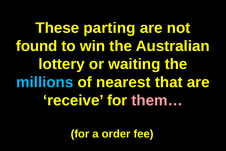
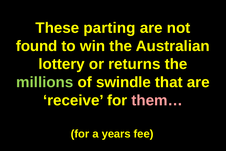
waiting: waiting -> returns
millions colour: light blue -> light green
nearest: nearest -> swindle
order: order -> years
